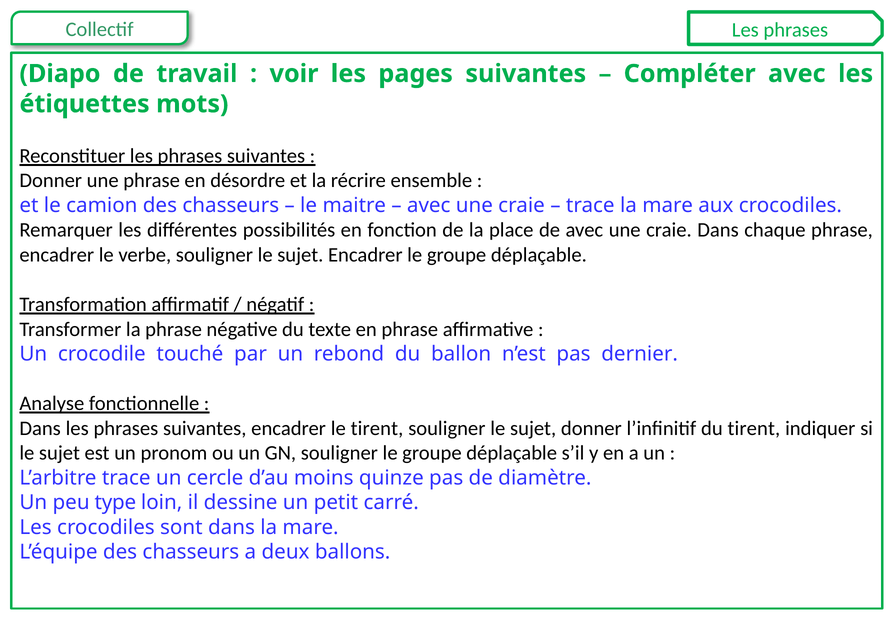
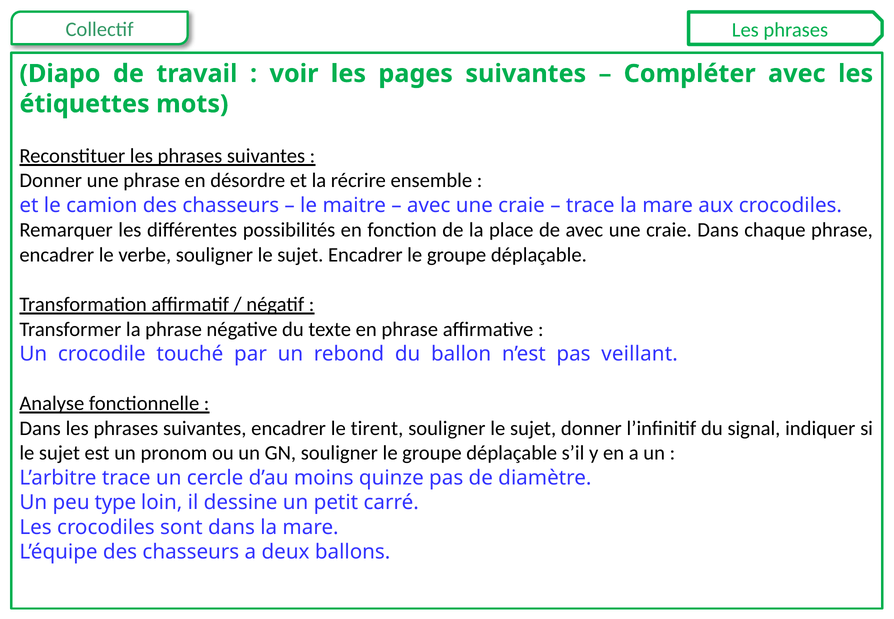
dernier: dernier -> veillant
du tirent: tirent -> signal
